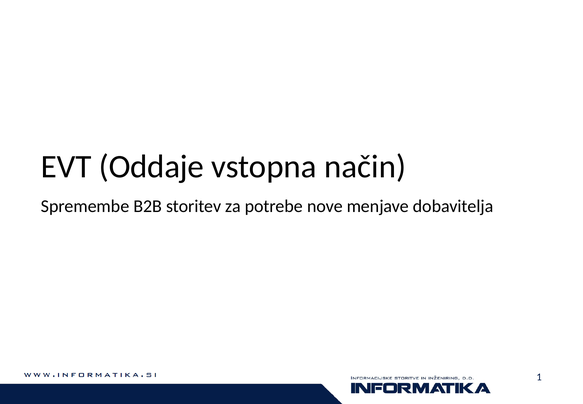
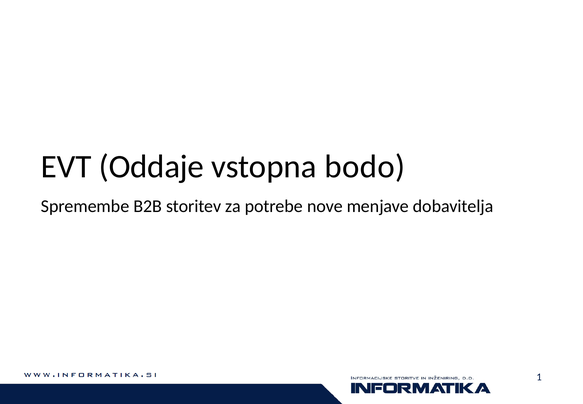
način: način -> bodo
